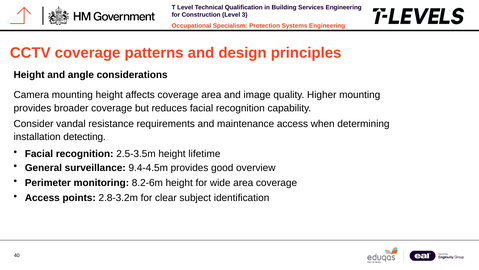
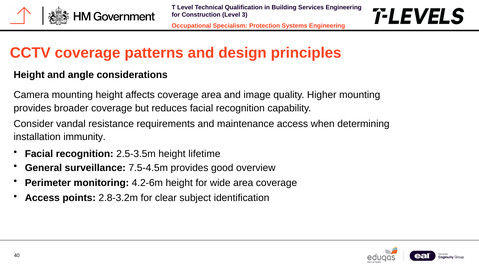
detecting: detecting -> immunity
9.4-4.5m: 9.4-4.5m -> 7.5-4.5m
8.2-6m: 8.2-6m -> 4.2-6m
